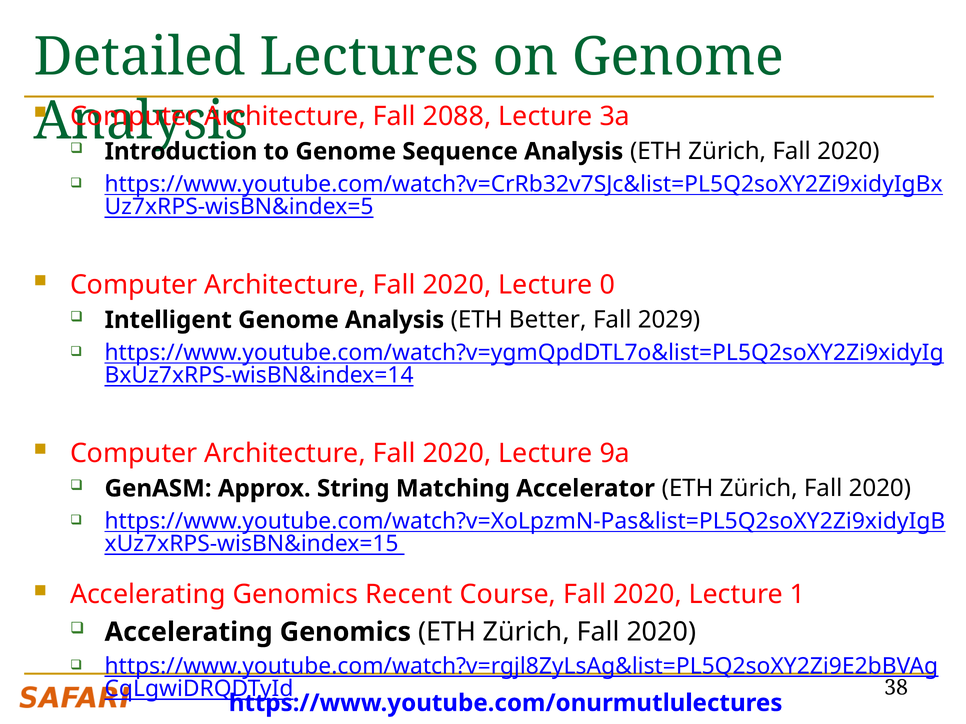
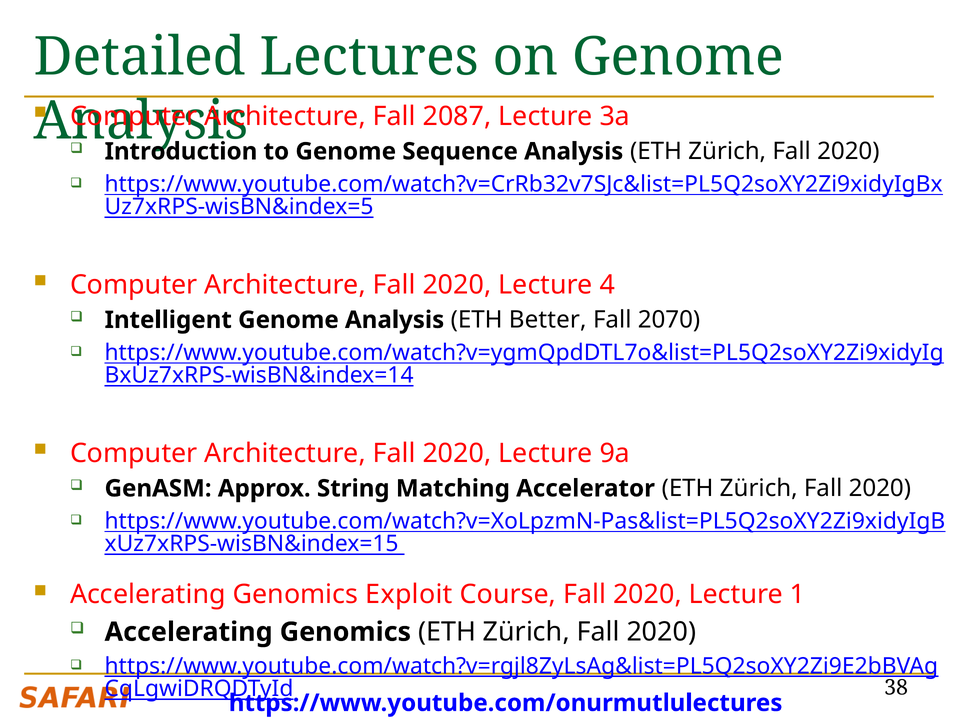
2088: 2088 -> 2087
0: 0 -> 4
2029: 2029 -> 2070
Recent: Recent -> Exploit
